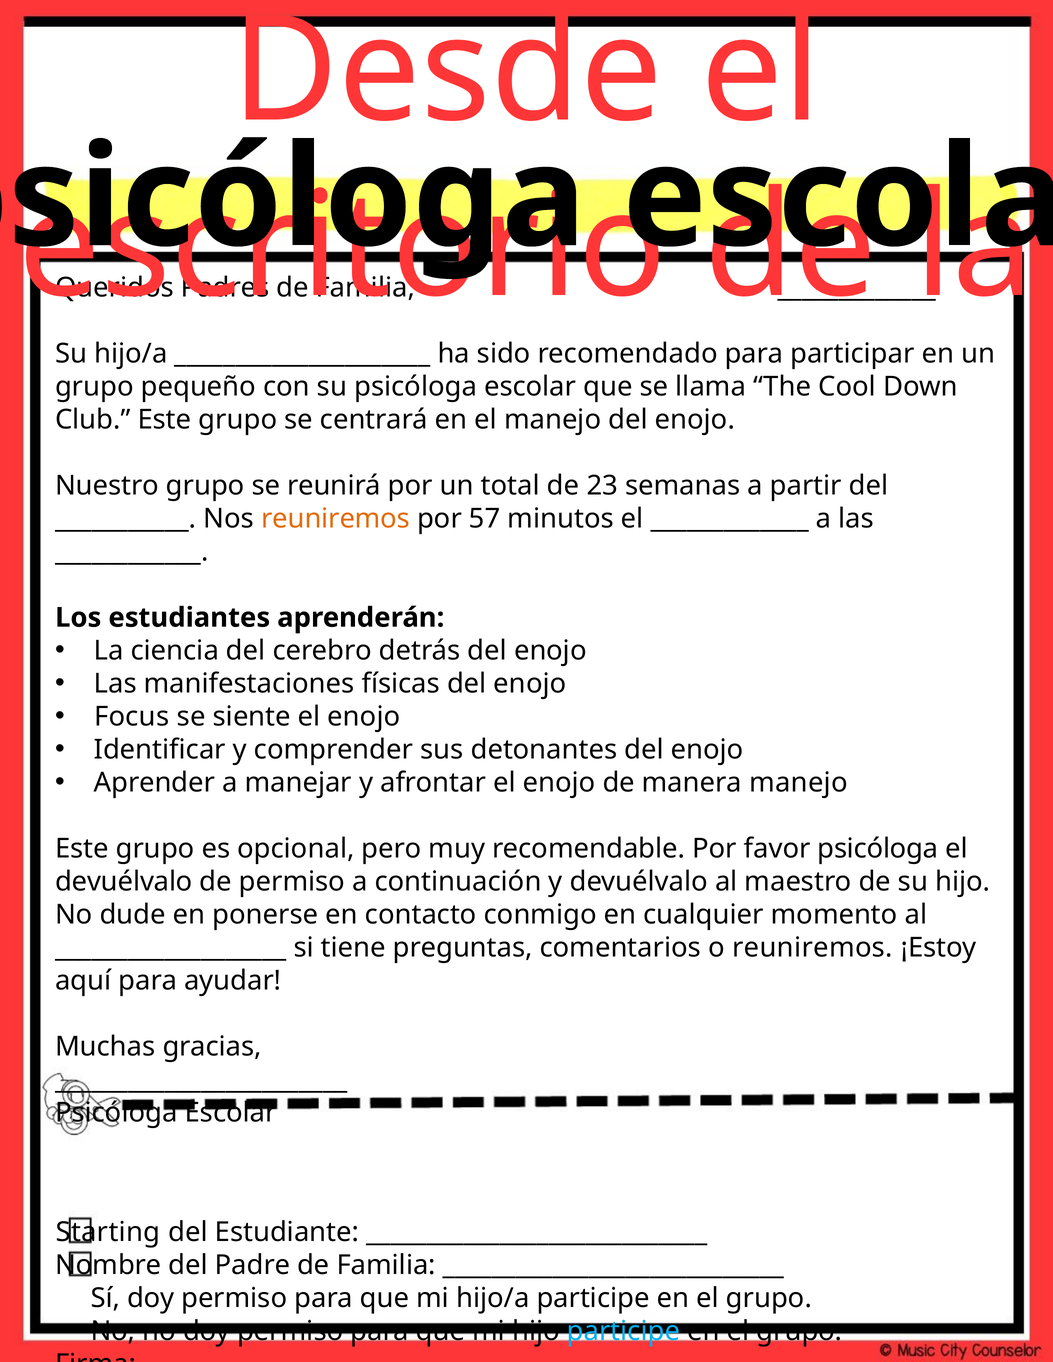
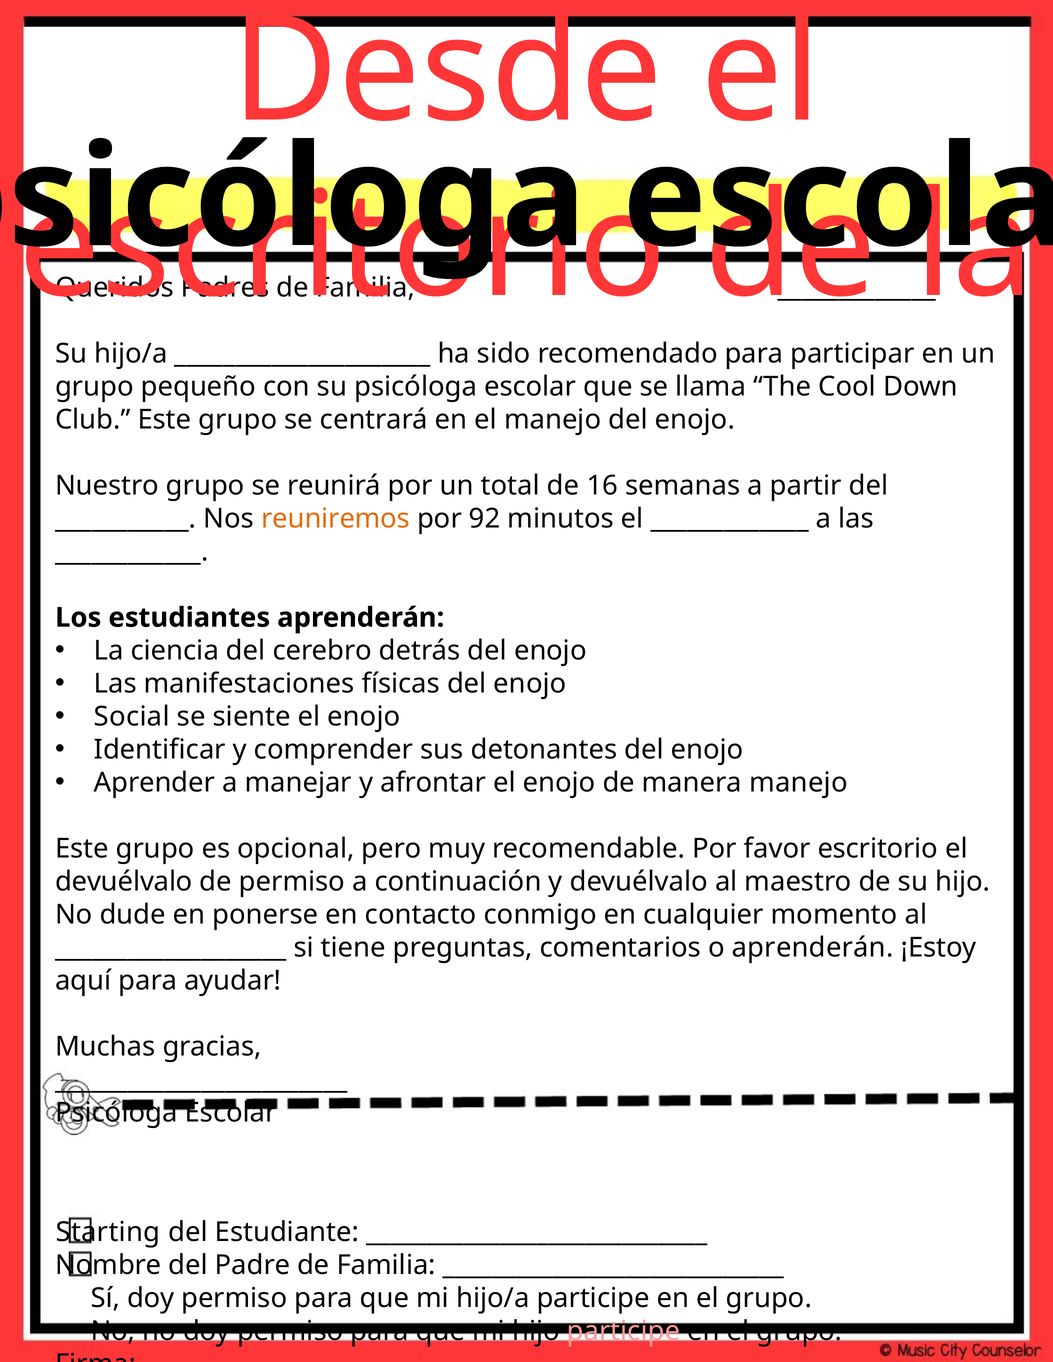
23: 23 -> 16
57: 57 -> 92
Focus: Focus -> Social
favor psicóloga: psicóloga -> escritorio
o reuniremos: reuniremos -> aprenderán
participe at (623, 1332) colour: light blue -> pink
